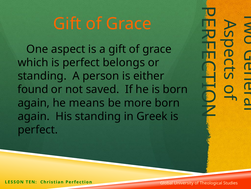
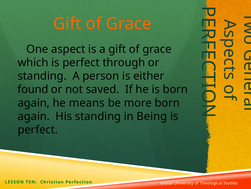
belongs: belongs -> through
Greek: Greek -> Being
